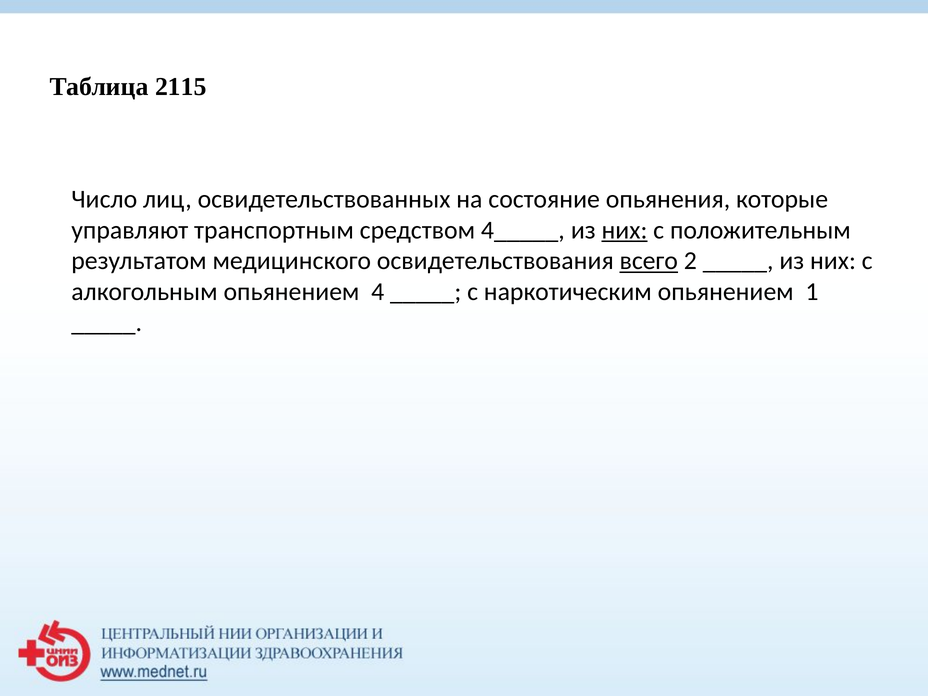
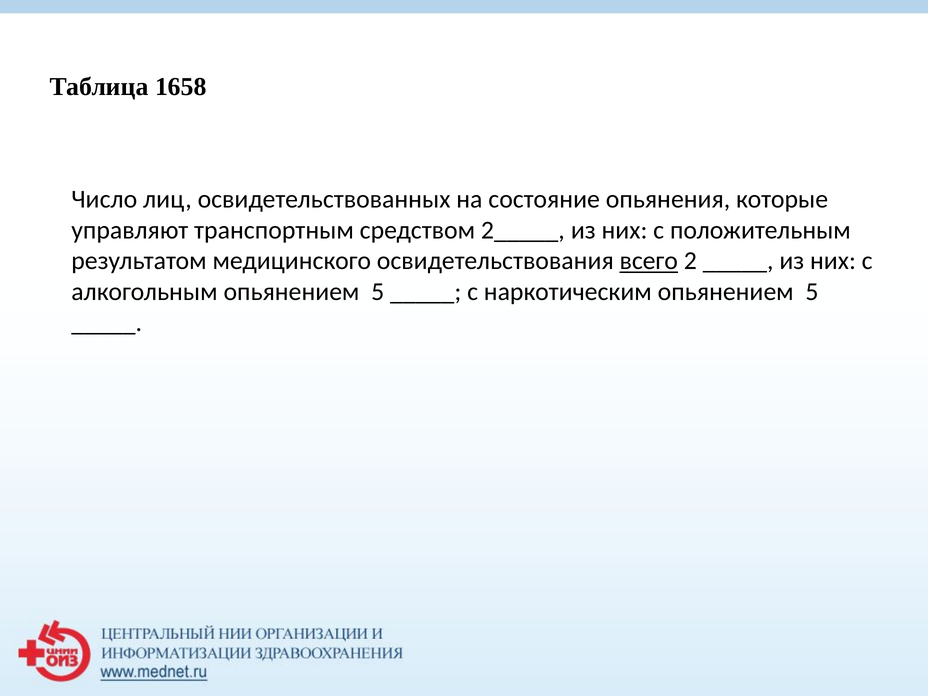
2115: 2115 -> 1658
4_____: 4_____ -> 2_____
них at (624, 230) underline: present -> none
алкогольным опьянением 4: 4 -> 5
наркотическим опьянением 1: 1 -> 5
